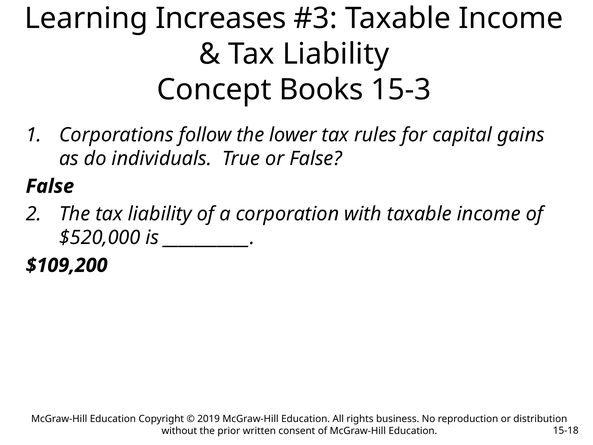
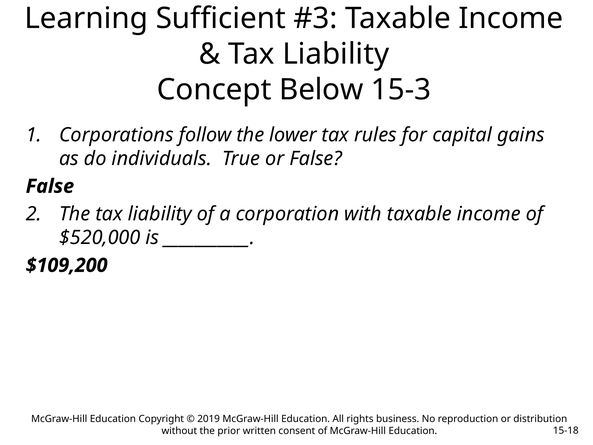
Increases: Increases -> Sufficient
Books: Books -> Below
